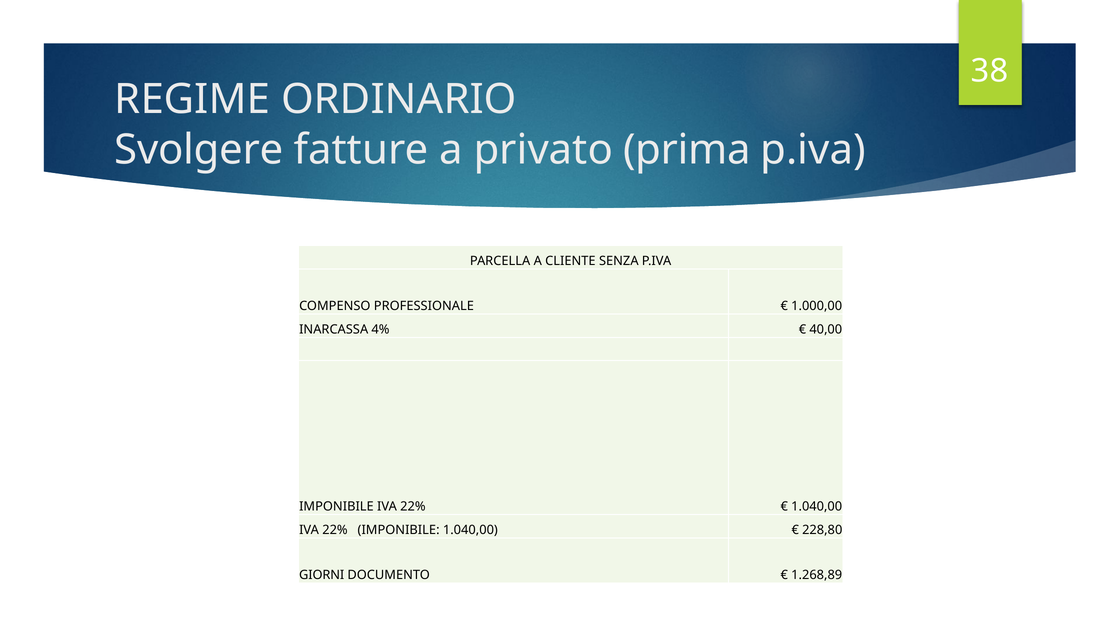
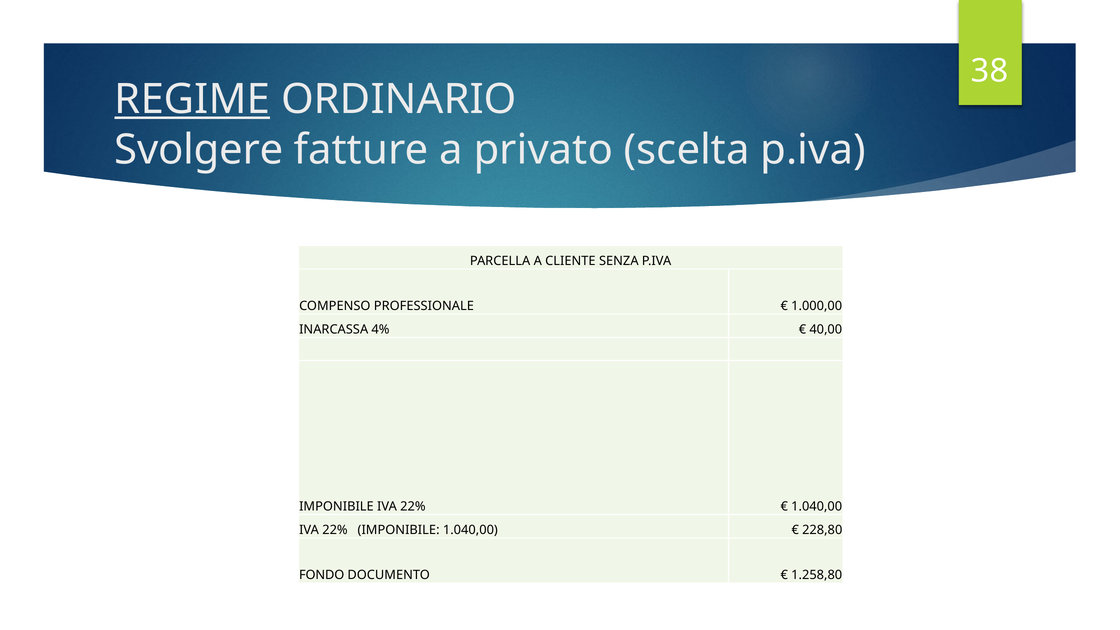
REGIME underline: none -> present
prima: prima -> scelta
GIORNI: GIORNI -> FONDO
1.268,89: 1.268,89 -> 1.258,80
